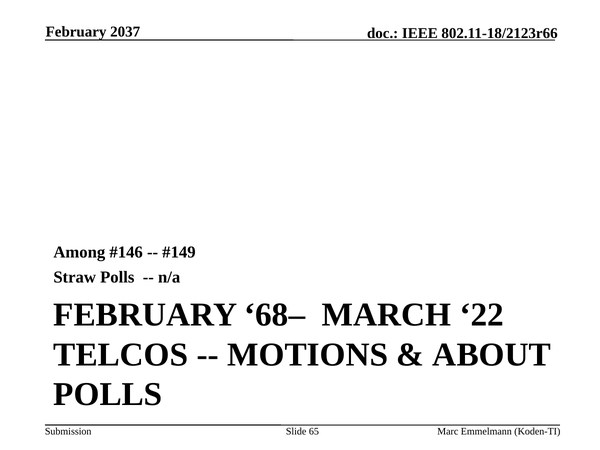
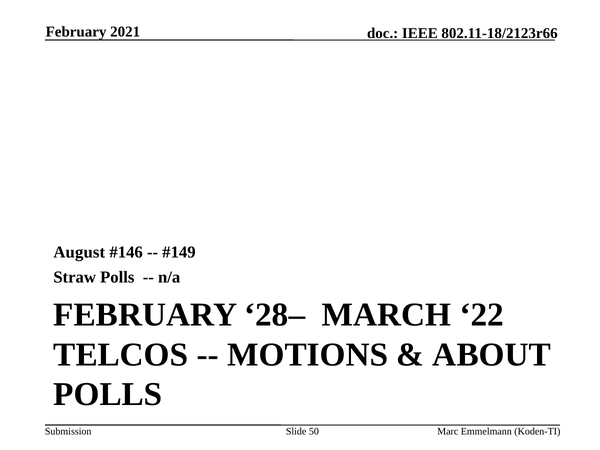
2037: 2037 -> 2021
Among: Among -> August
68–: 68– -> 28–
65: 65 -> 50
